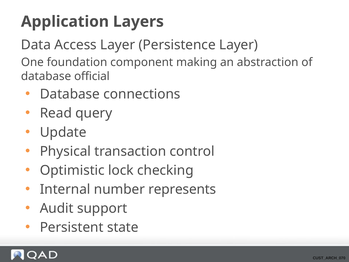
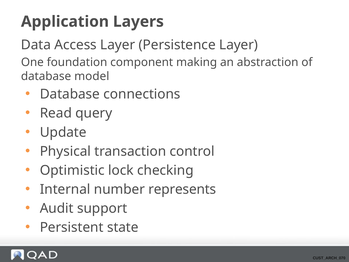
official: official -> model
